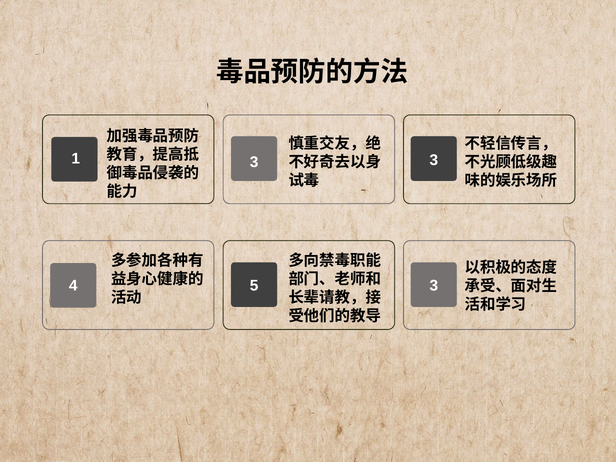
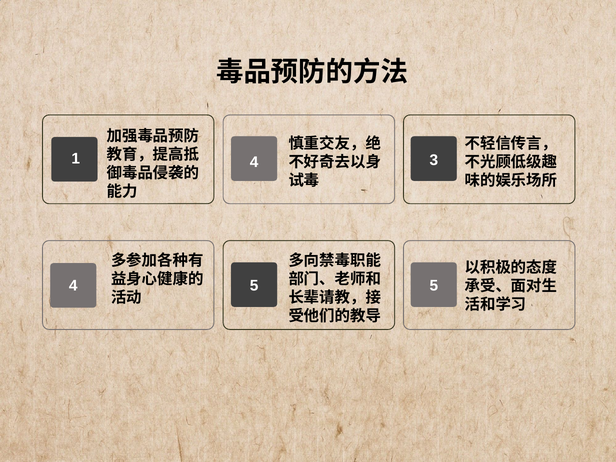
1 3: 3 -> 4
5 3: 3 -> 5
